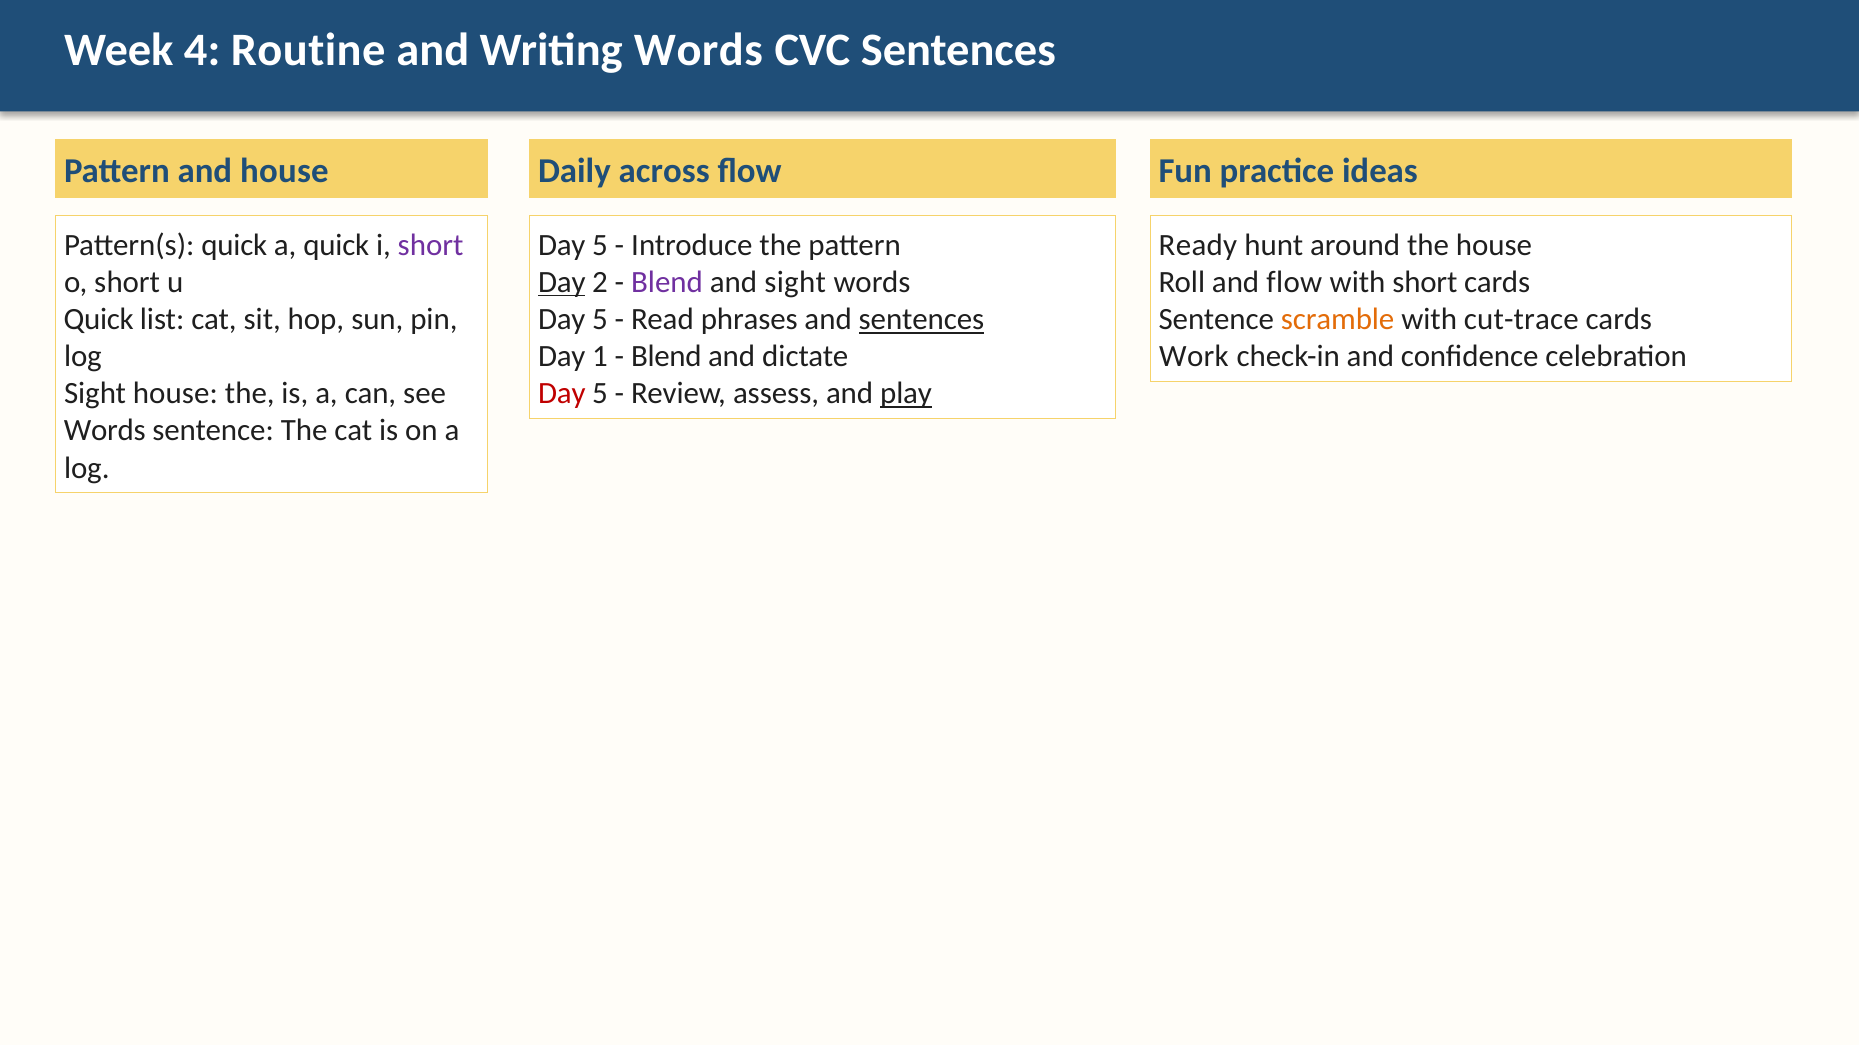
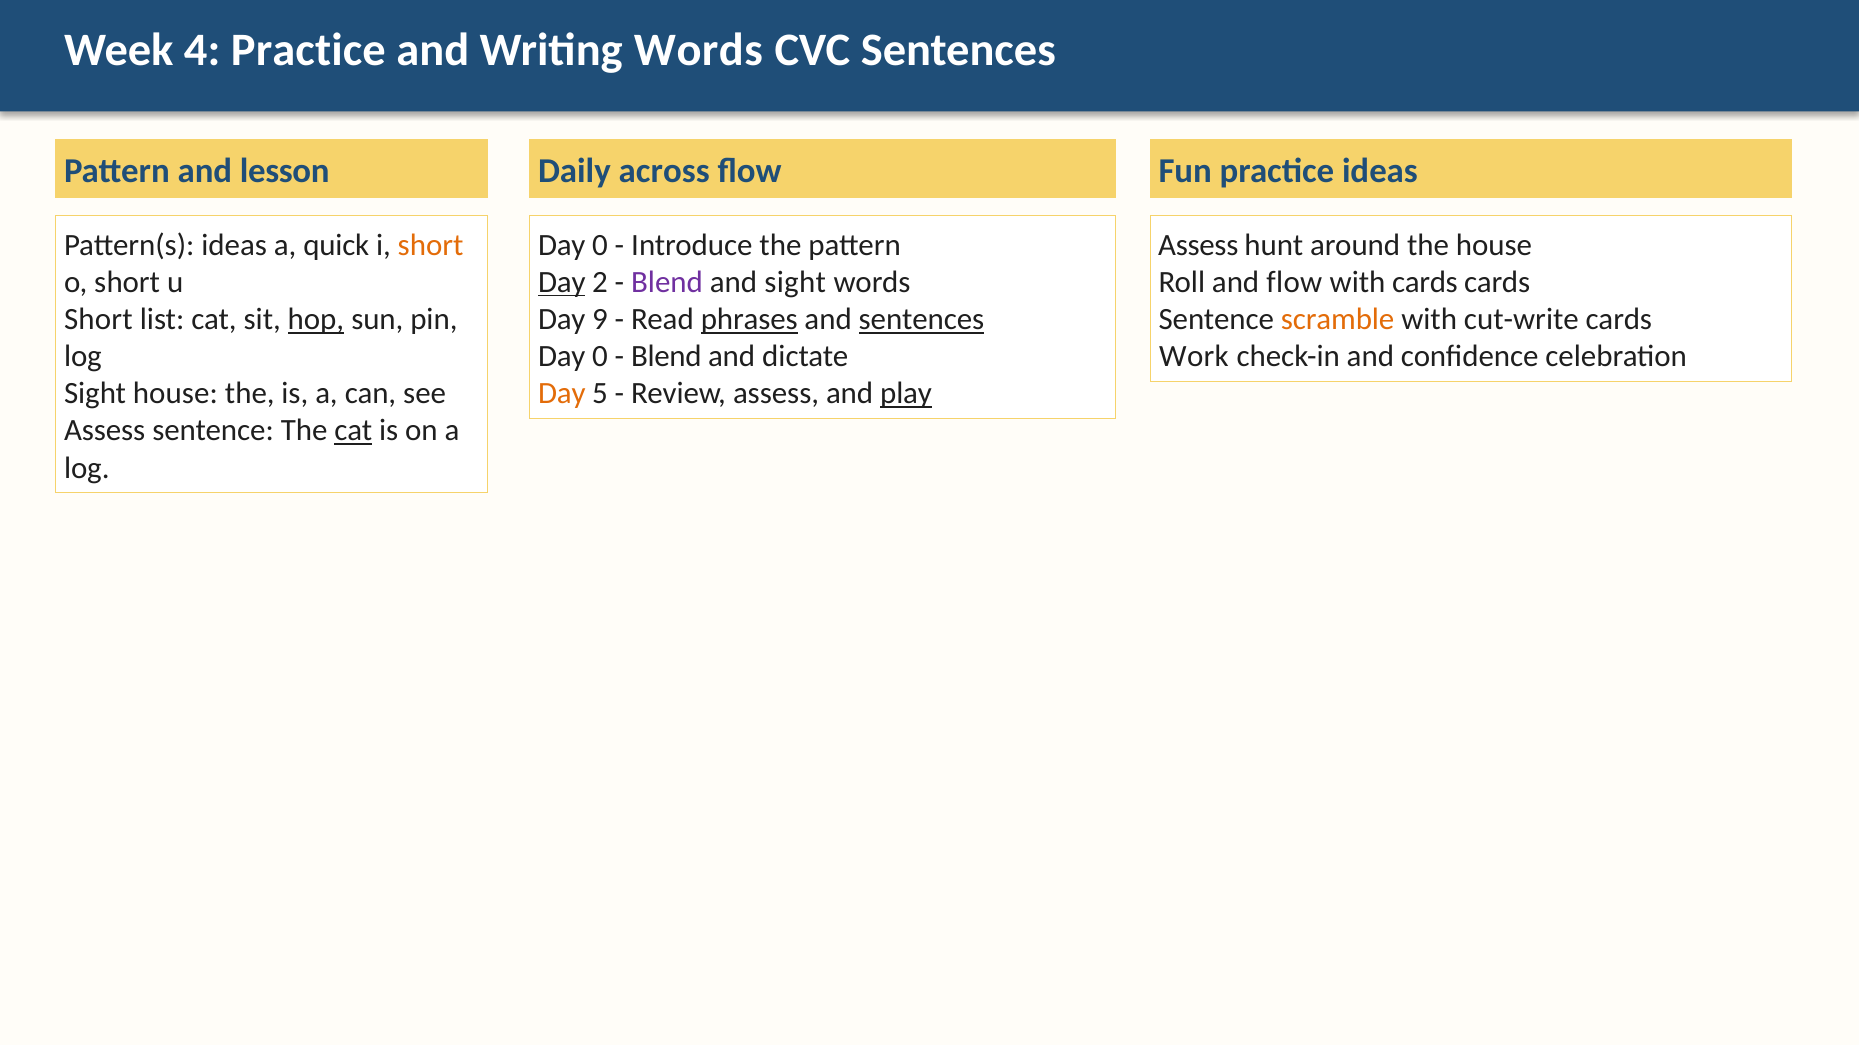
4 Routine: Routine -> Practice
and house: house -> lesson
Pattern(s quick: quick -> ideas
short at (431, 245) colour: purple -> orange
5 at (600, 245): 5 -> 0
Ready at (1198, 245): Ready -> Assess
with short: short -> cards
cut-trace: cut-trace -> cut-write
Quick at (99, 320): Quick -> Short
hop underline: none -> present
5 at (600, 320): 5 -> 9
phrases underline: none -> present
1 at (600, 357): 1 -> 0
Day at (562, 394) colour: red -> orange
Words at (105, 431): Words -> Assess
cat at (353, 431) underline: none -> present
